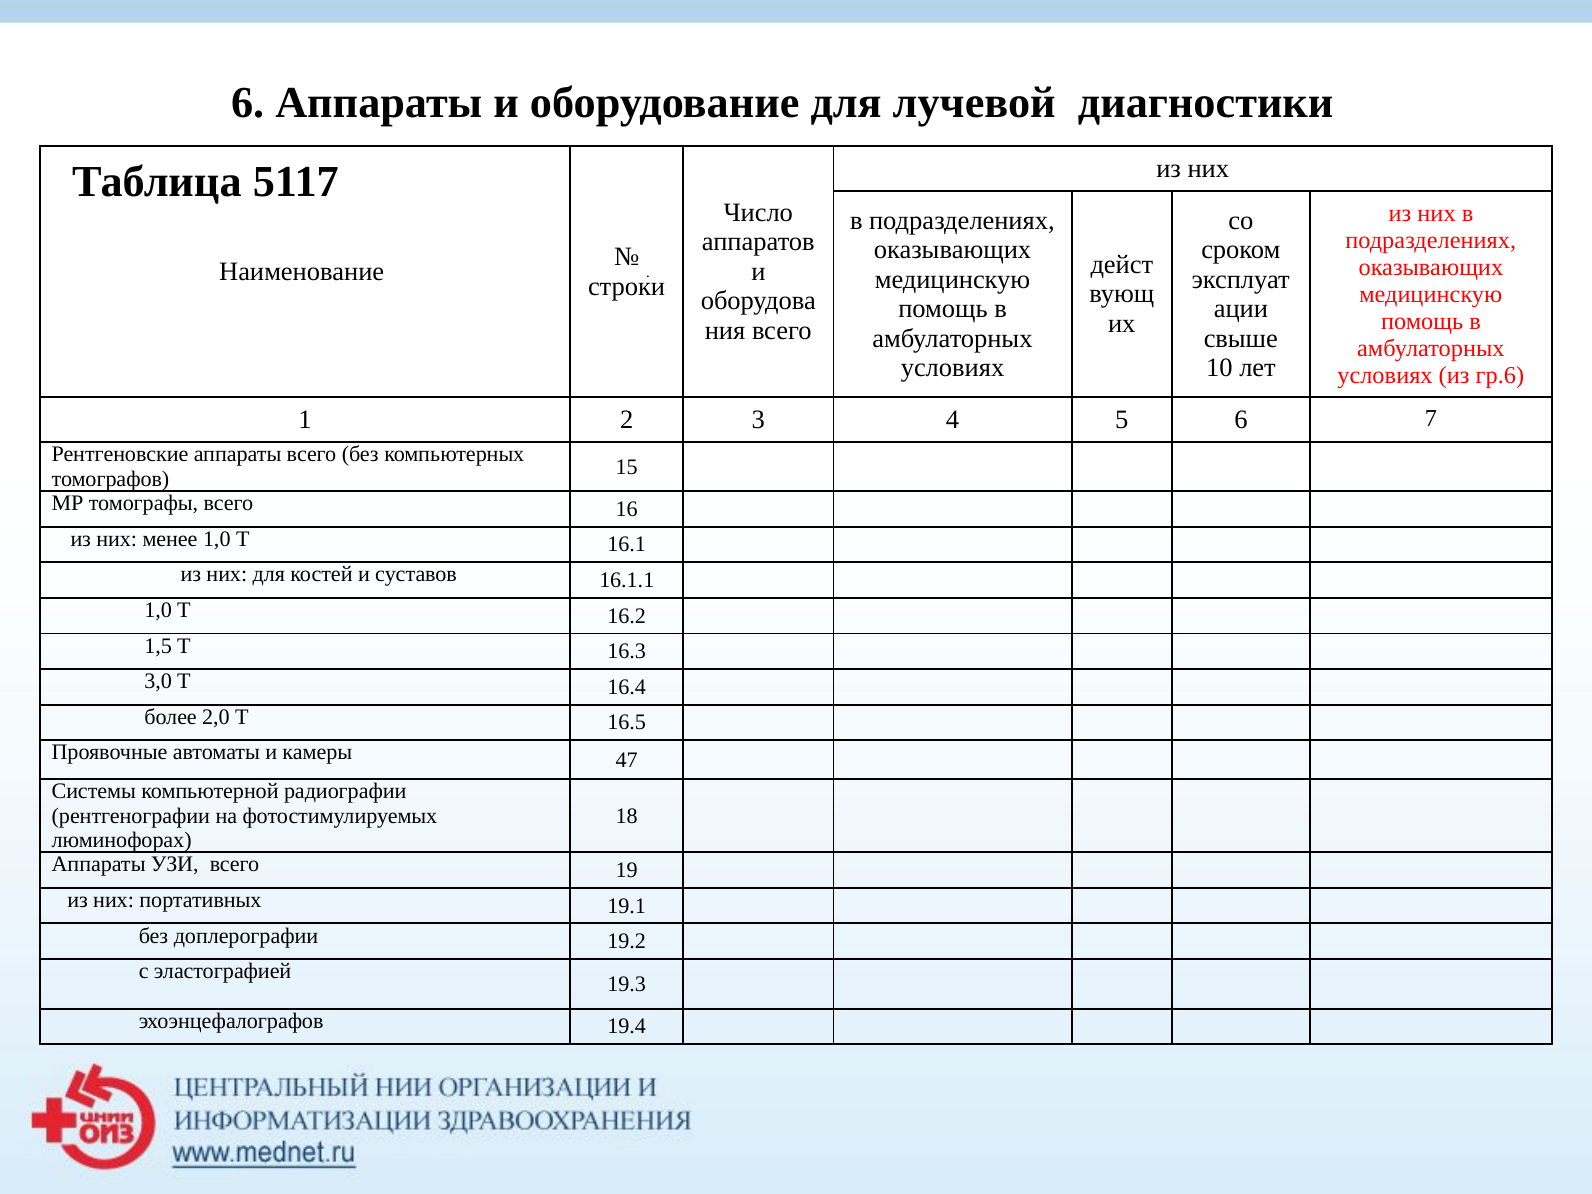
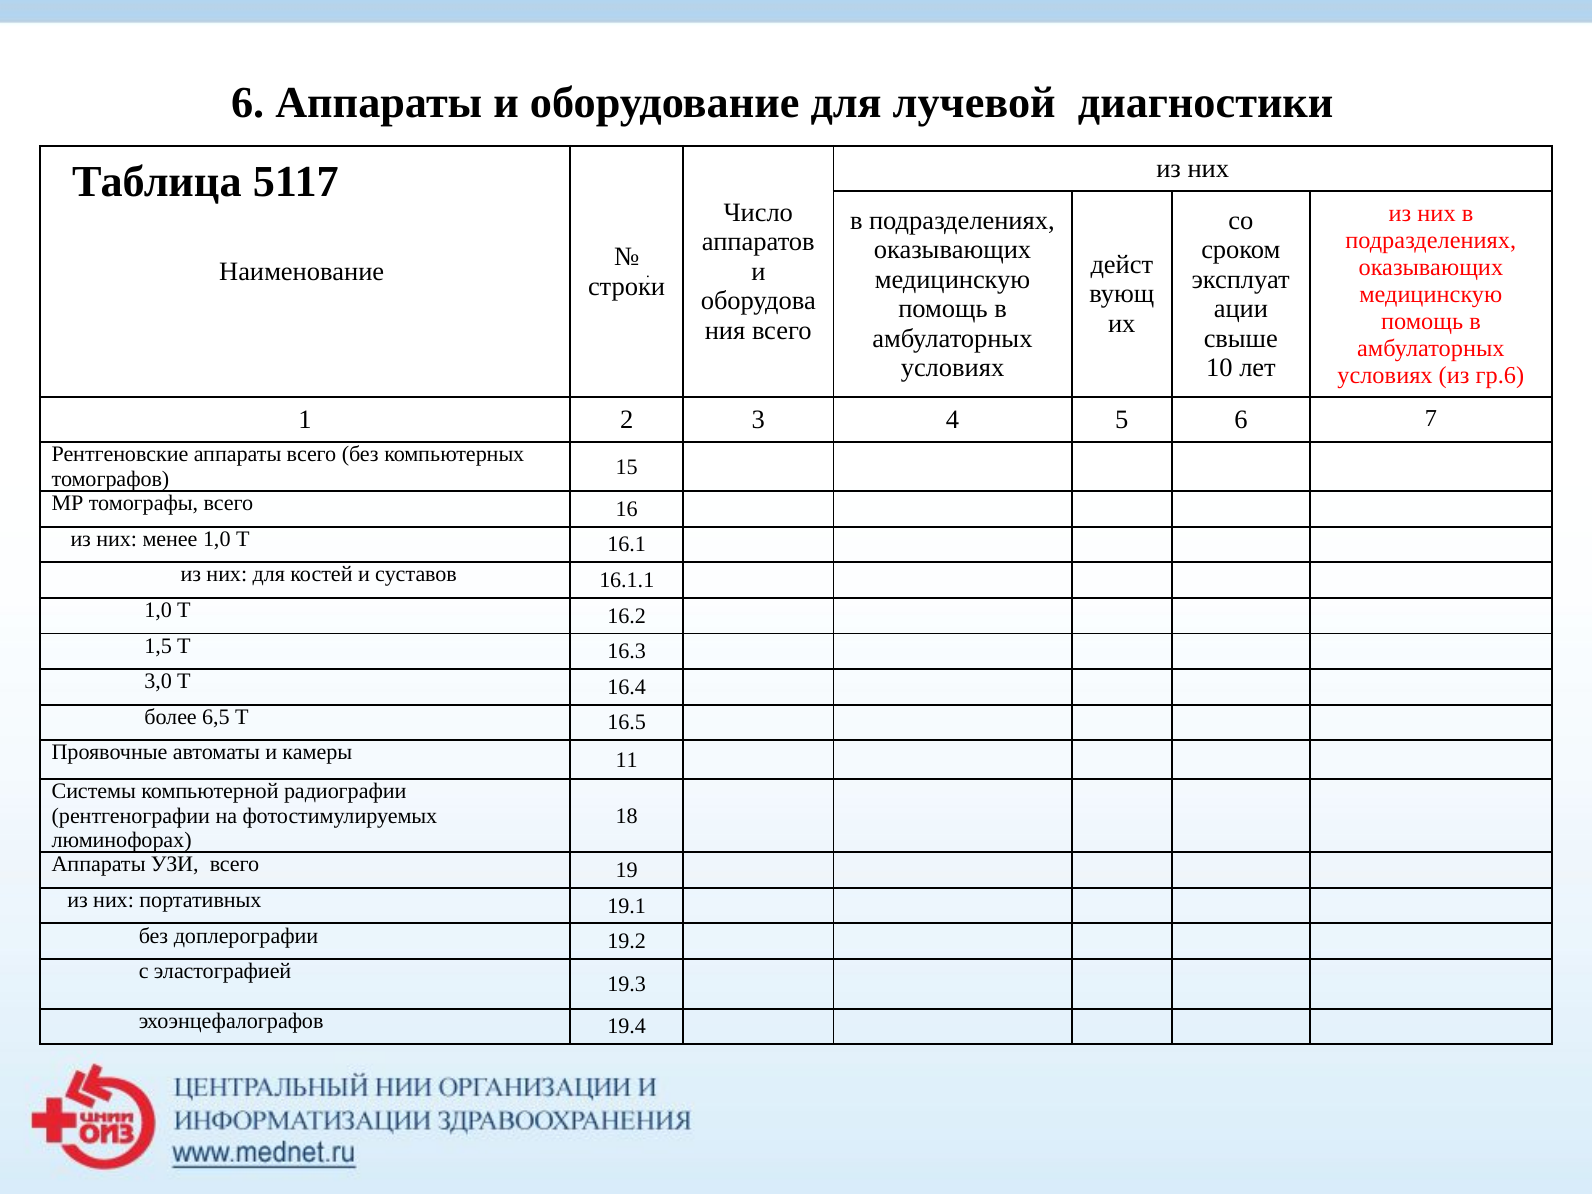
2,0: 2,0 -> 6,5
47: 47 -> 11
